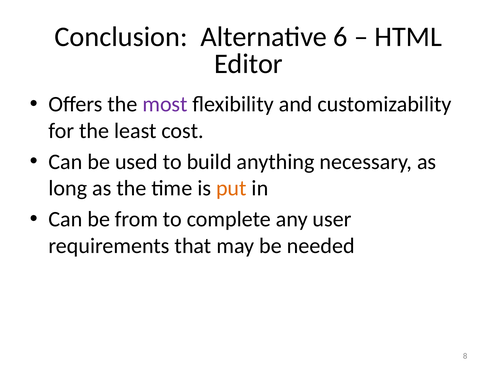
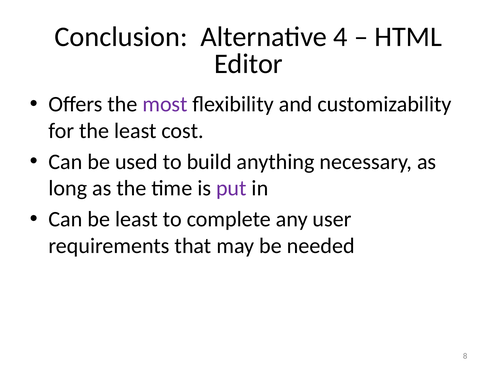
6: 6 -> 4
put colour: orange -> purple
be from: from -> least
